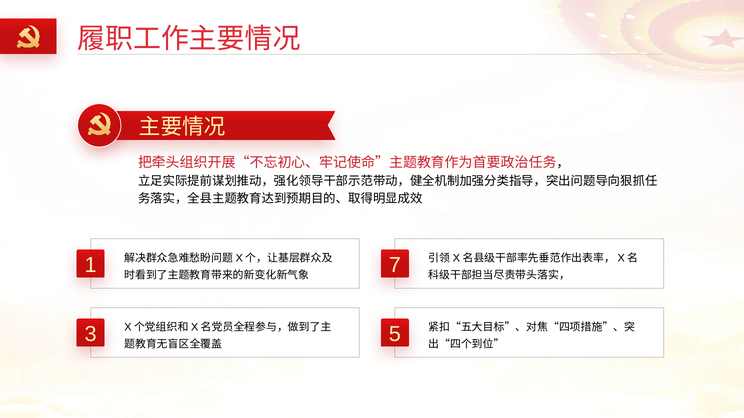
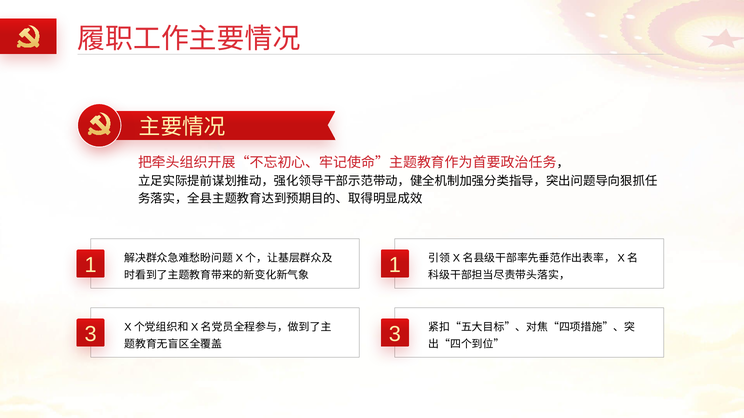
7 at (395, 265): 7 -> 1
5 at (395, 335): 5 -> 3
